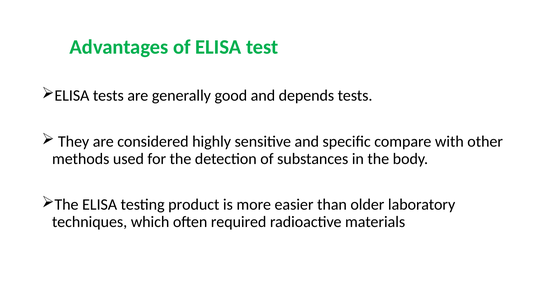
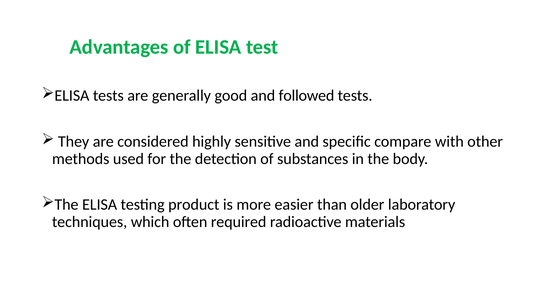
depends: depends -> followed
